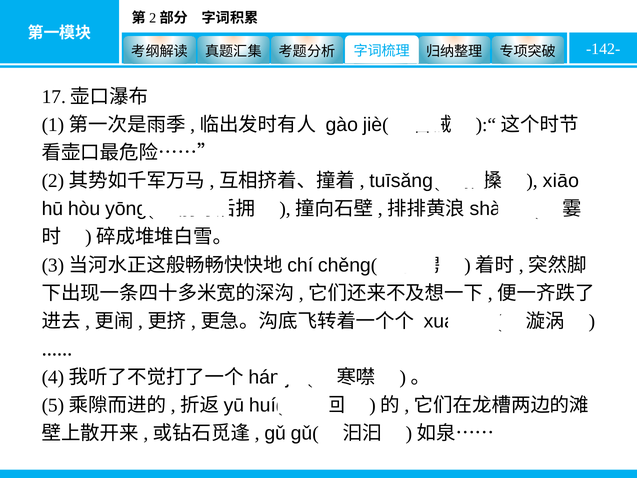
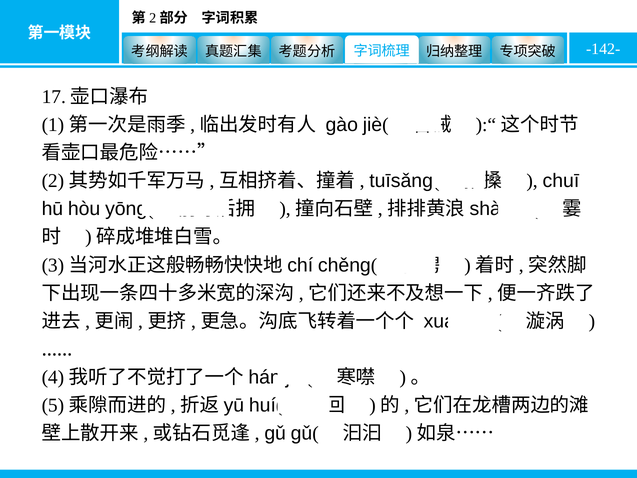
xiāo: xiāo -> chuī
